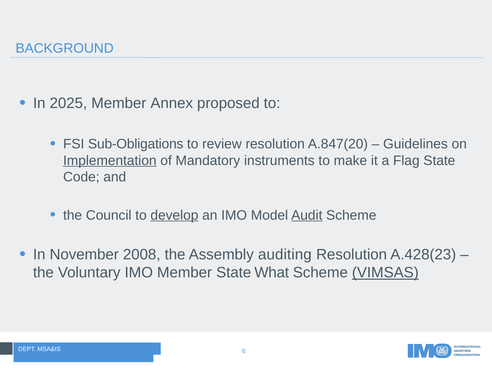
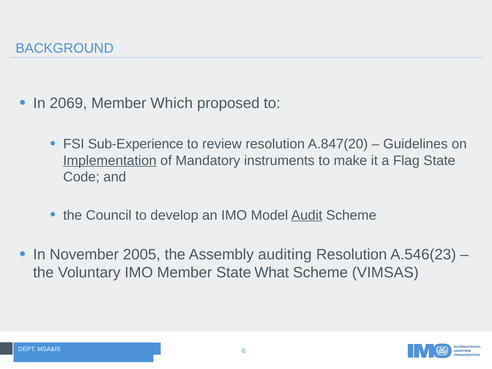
2025: 2025 -> 2069
Annex: Annex -> Which
Sub-Obligations: Sub-Obligations -> Sub-Experience
develop underline: present -> none
2008: 2008 -> 2005
A.428(23: A.428(23 -> A.546(23
VIMSAS underline: present -> none
